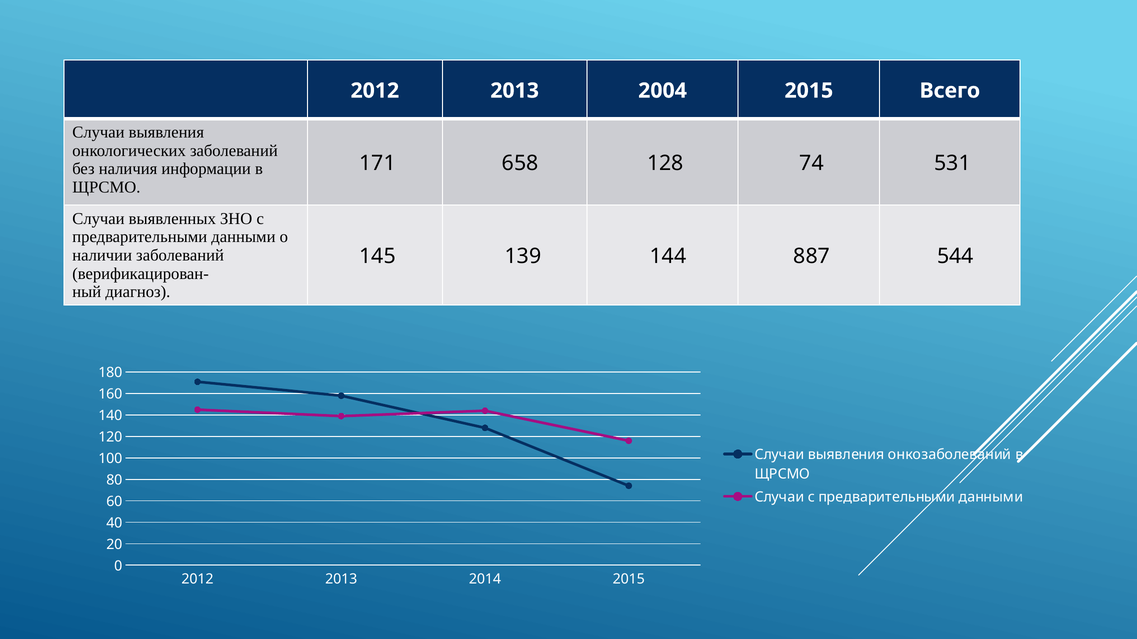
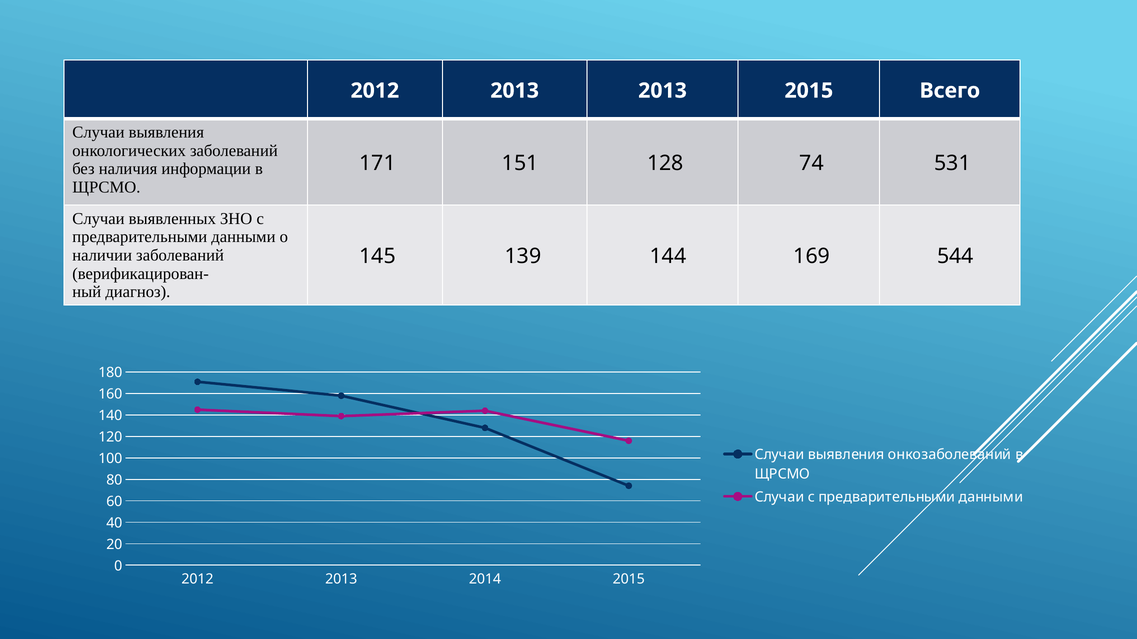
2013 2004: 2004 -> 2013
658: 658 -> 151
887: 887 -> 169
